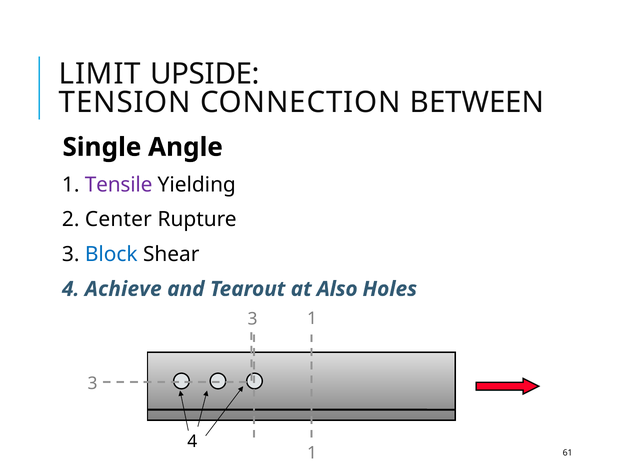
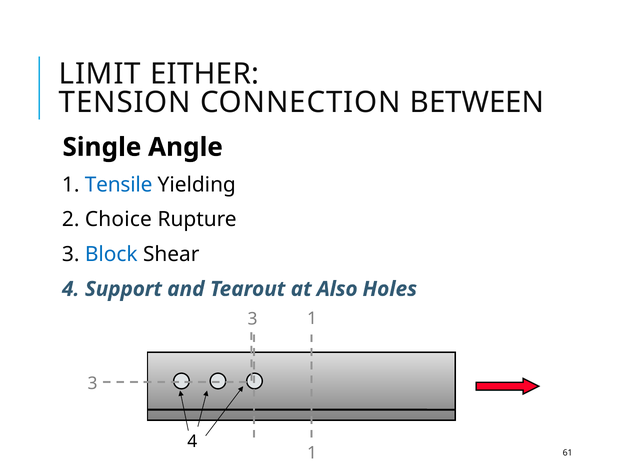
UPSIDE: UPSIDE -> EITHER
Tensile colour: purple -> blue
Center: Center -> Choice
Achieve: Achieve -> Support
